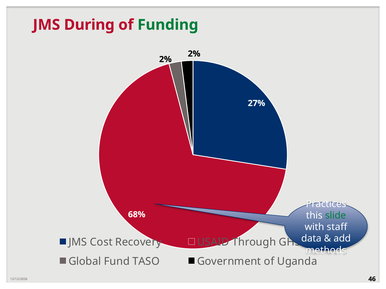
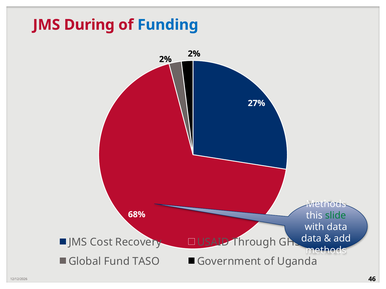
Funding colour: green -> blue
Practices at (326, 204): Practices -> Methods
with staff: staff -> data
